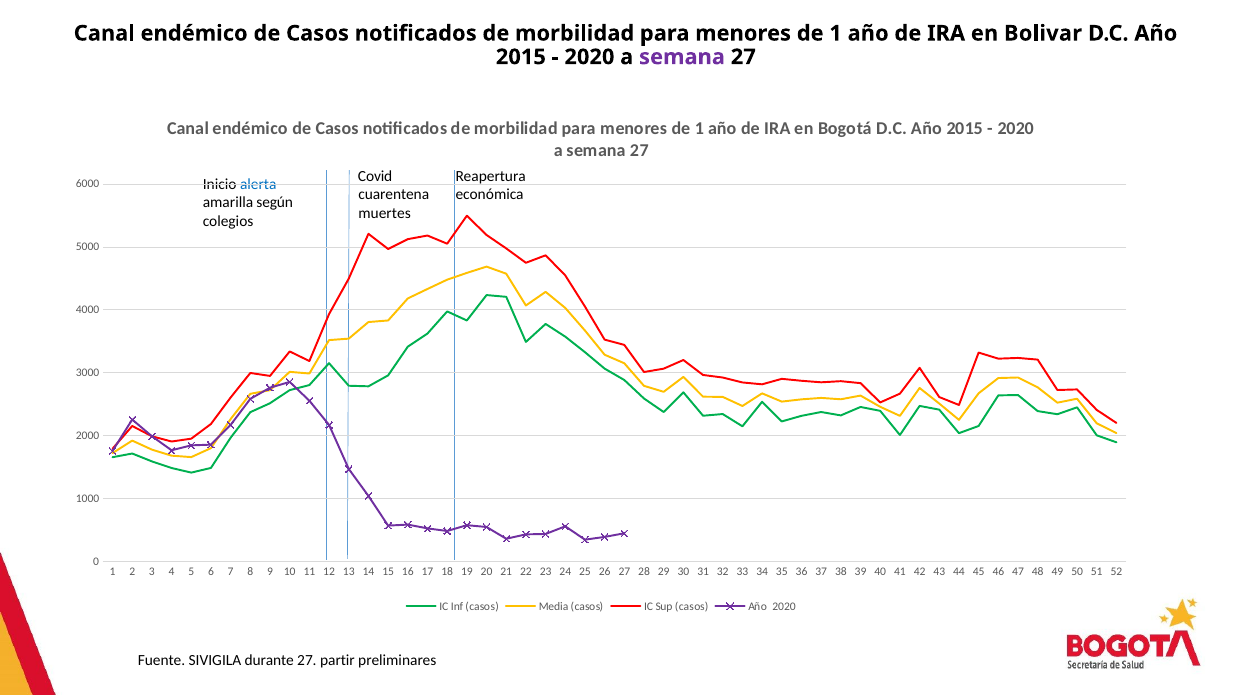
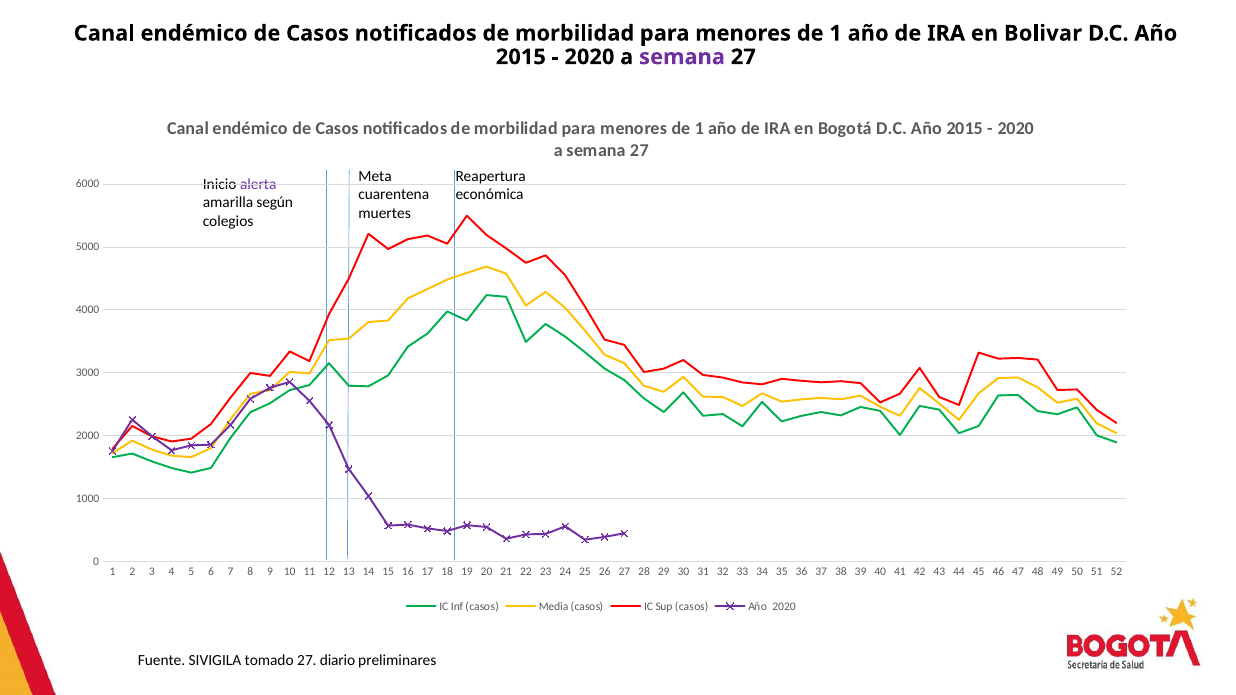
Covid: Covid -> Meta
alerta colour: blue -> purple
durante: durante -> tomado
partir: partir -> diario
